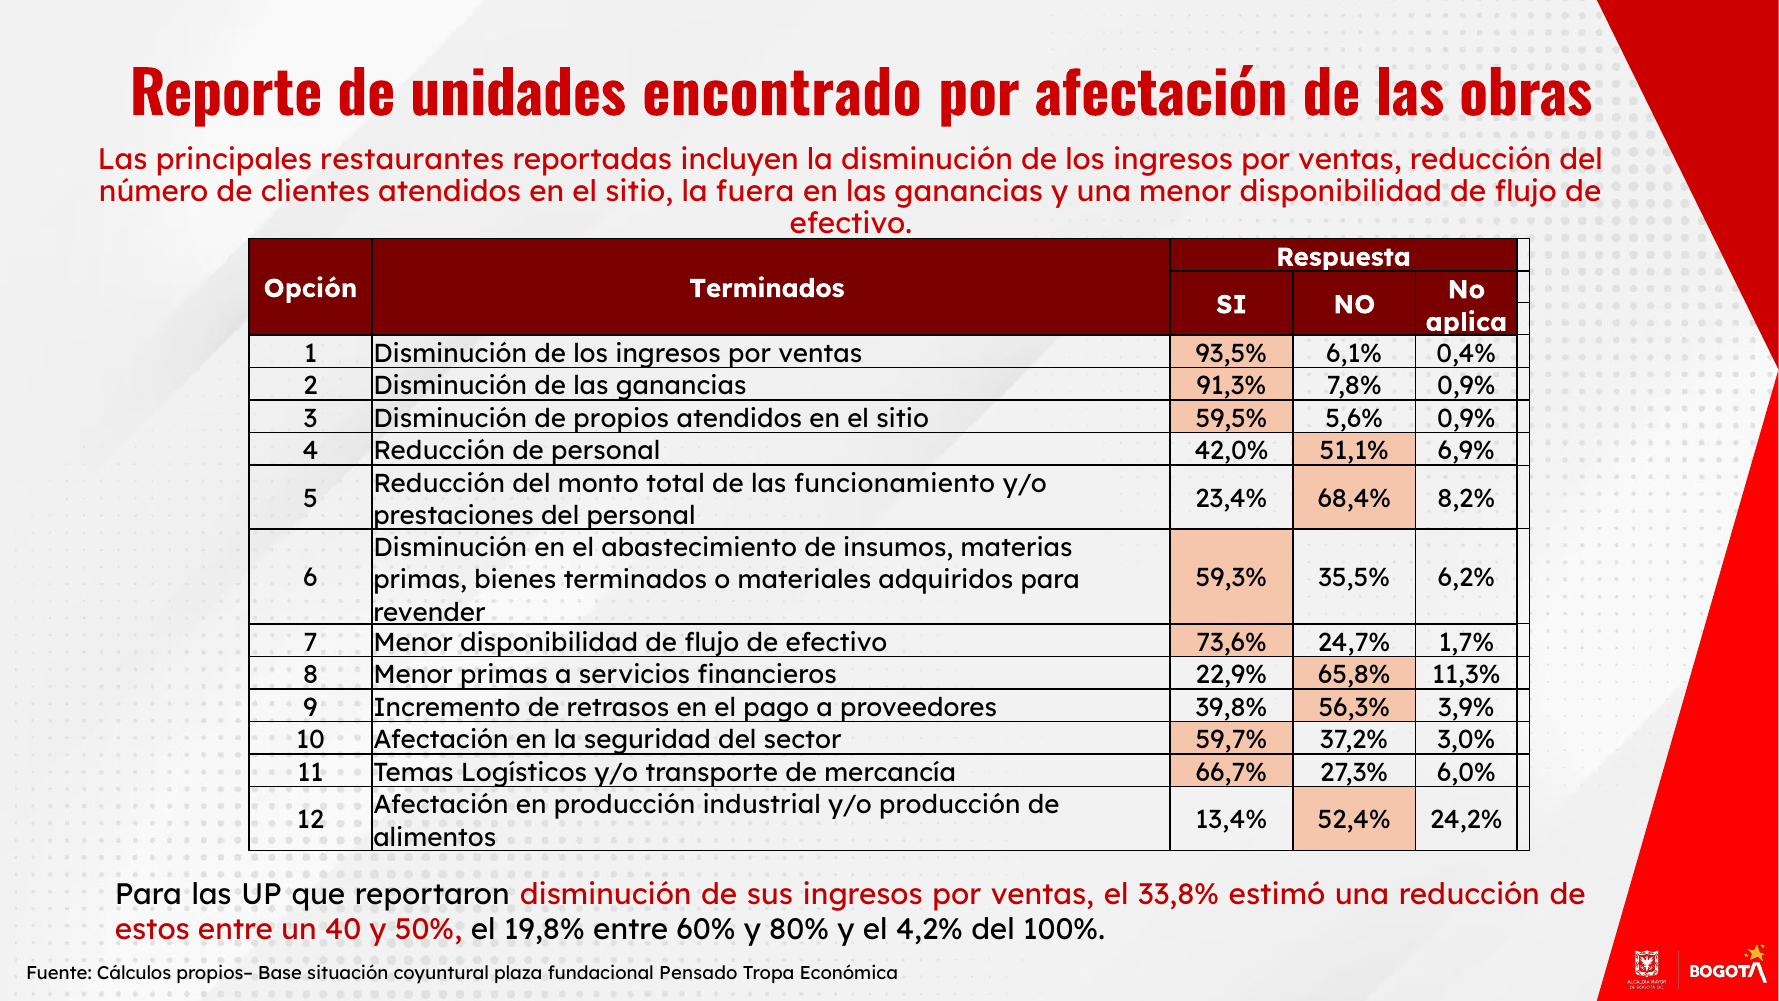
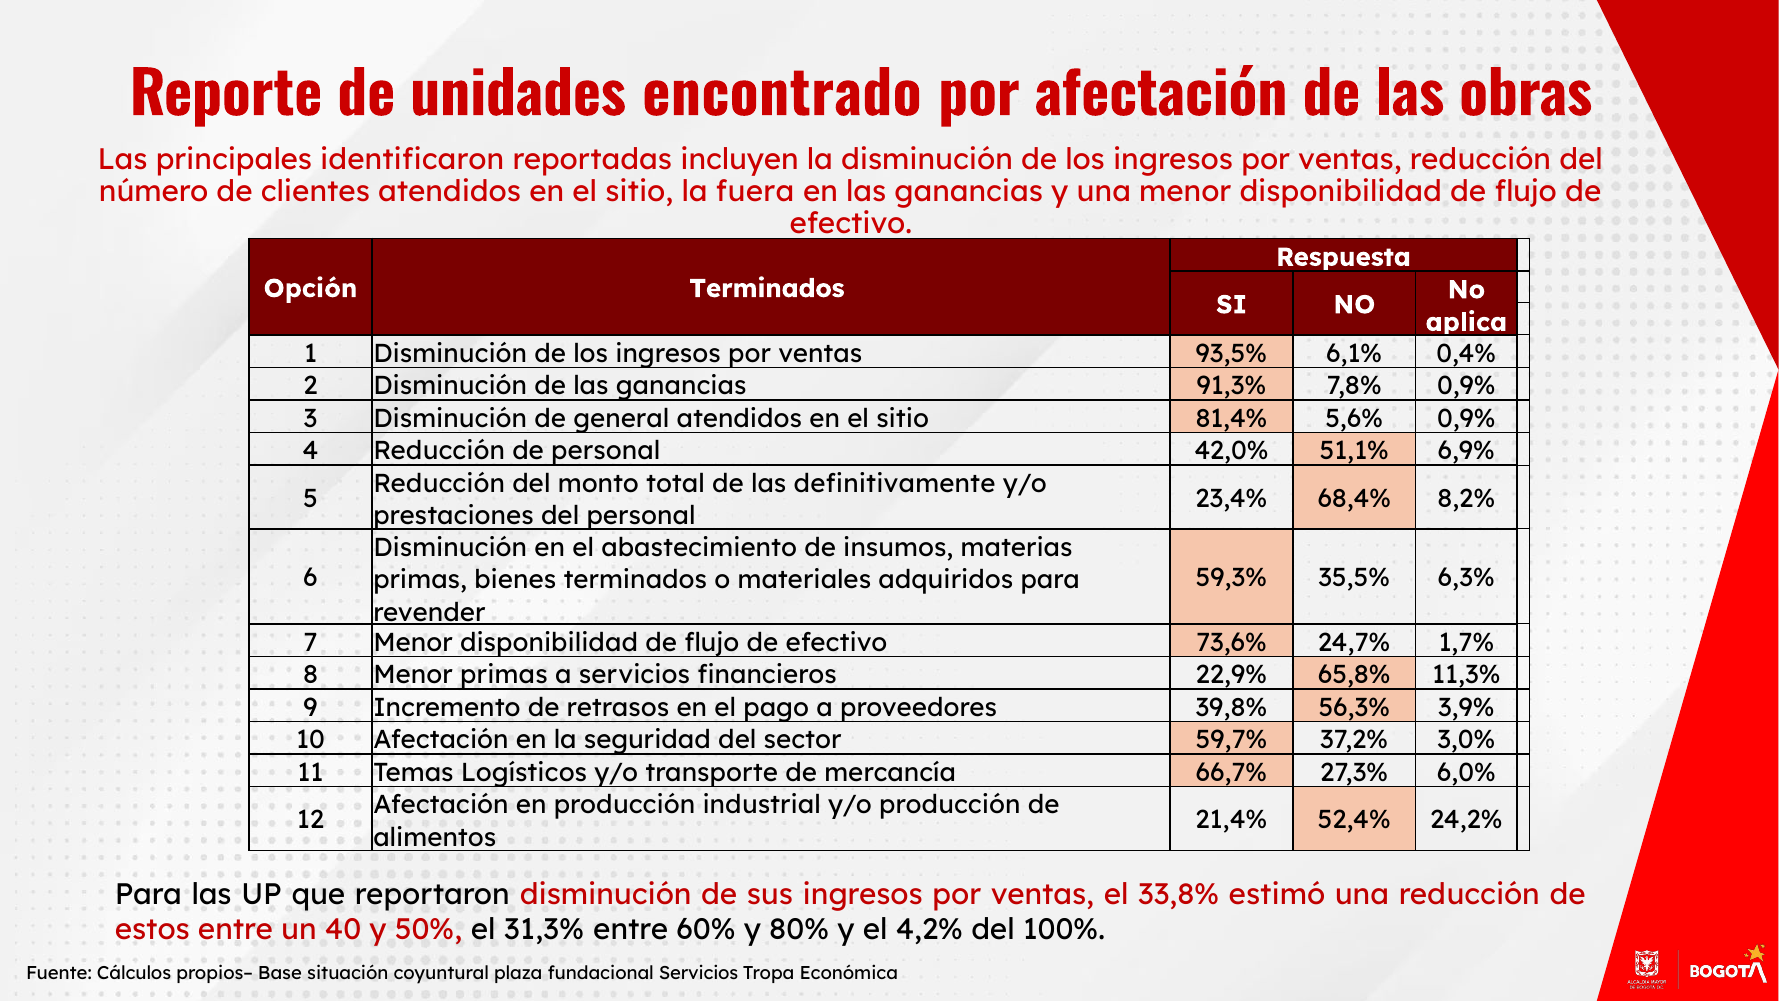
restaurantes: restaurantes -> identificaron
propios: propios -> general
59,5%: 59,5% -> 81,4%
funcionamiento: funcionamiento -> definitivamente
6,2%: 6,2% -> 6,3%
13,4%: 13,4% -> 21,4%
19,8%: 19,8% -> 31,3%
fundacional Pensado: Pensado -> Servicios
